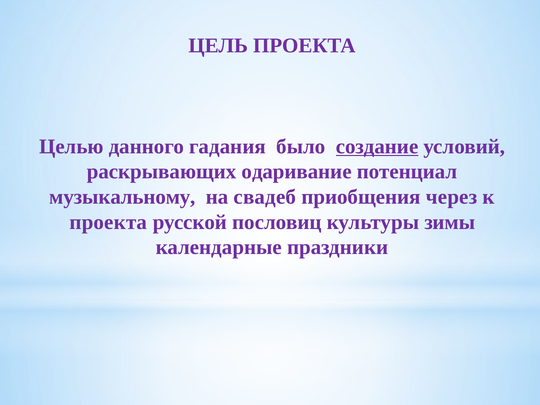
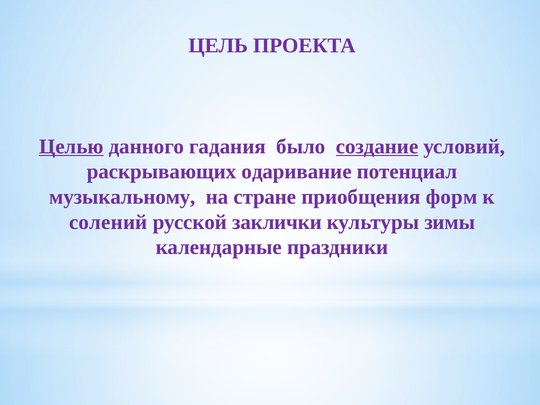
Целью underline: none -> present
свадеб: свадеб -> стране
через: через -> форм
проекта at (108, 222): проекта -> солений
пословиц: пословиц -> заклички
